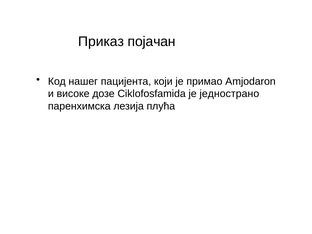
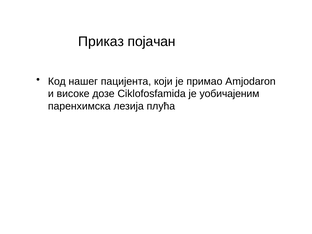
једнострано: једнострано -> уобичајеним
